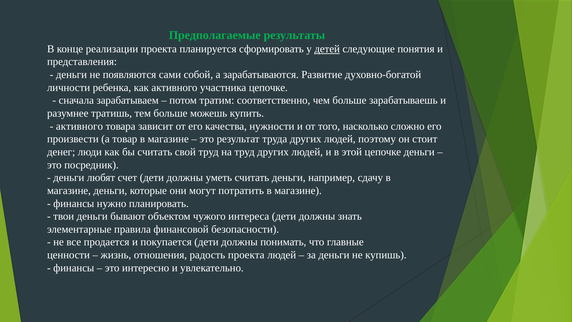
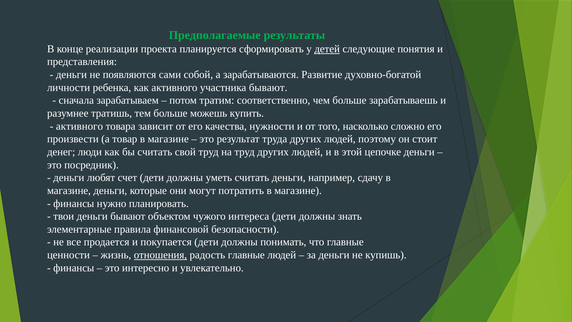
участника цепочке: цепочке -> бывают
отношения underline: none -> present
радость проекта: проекта -> главные
